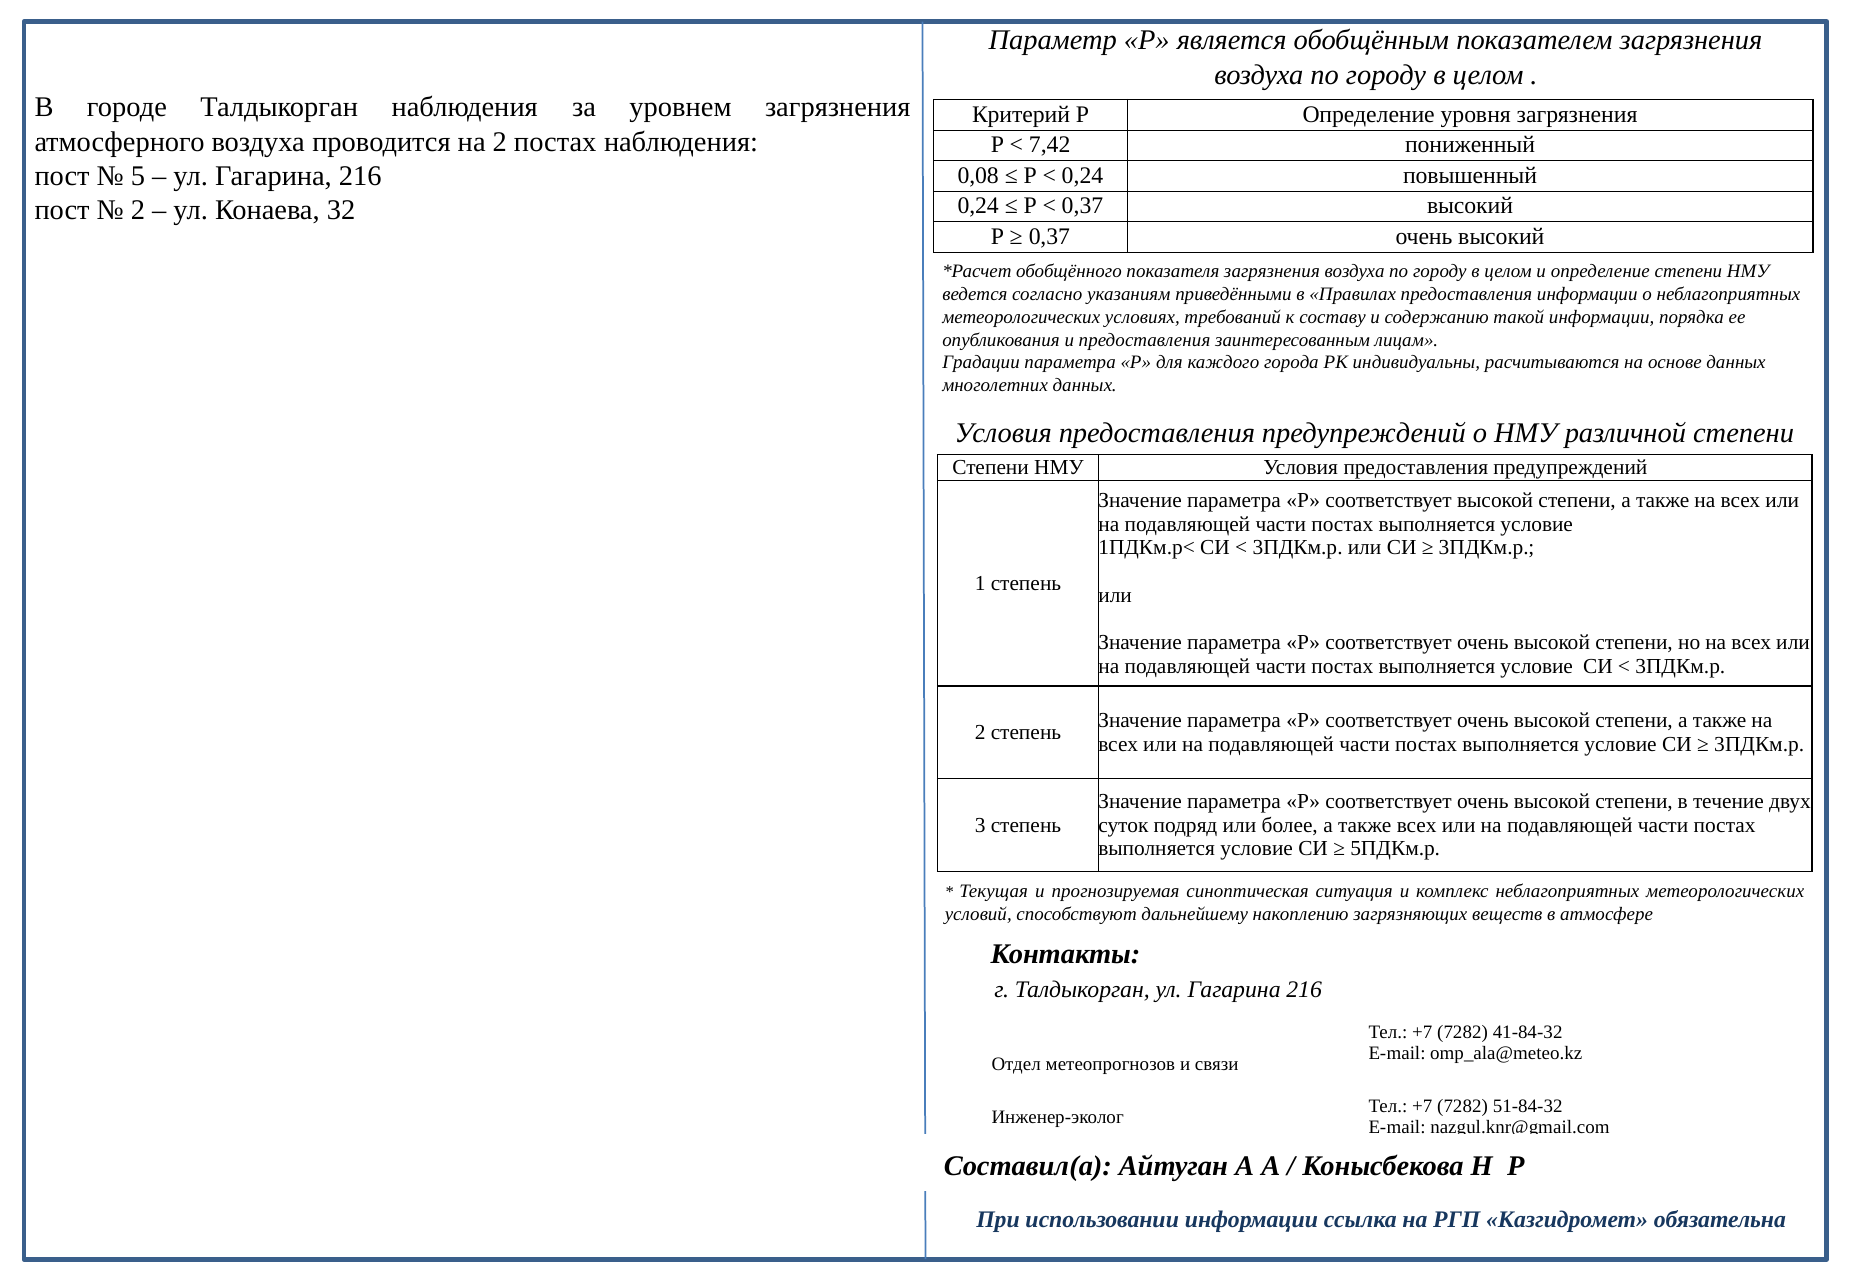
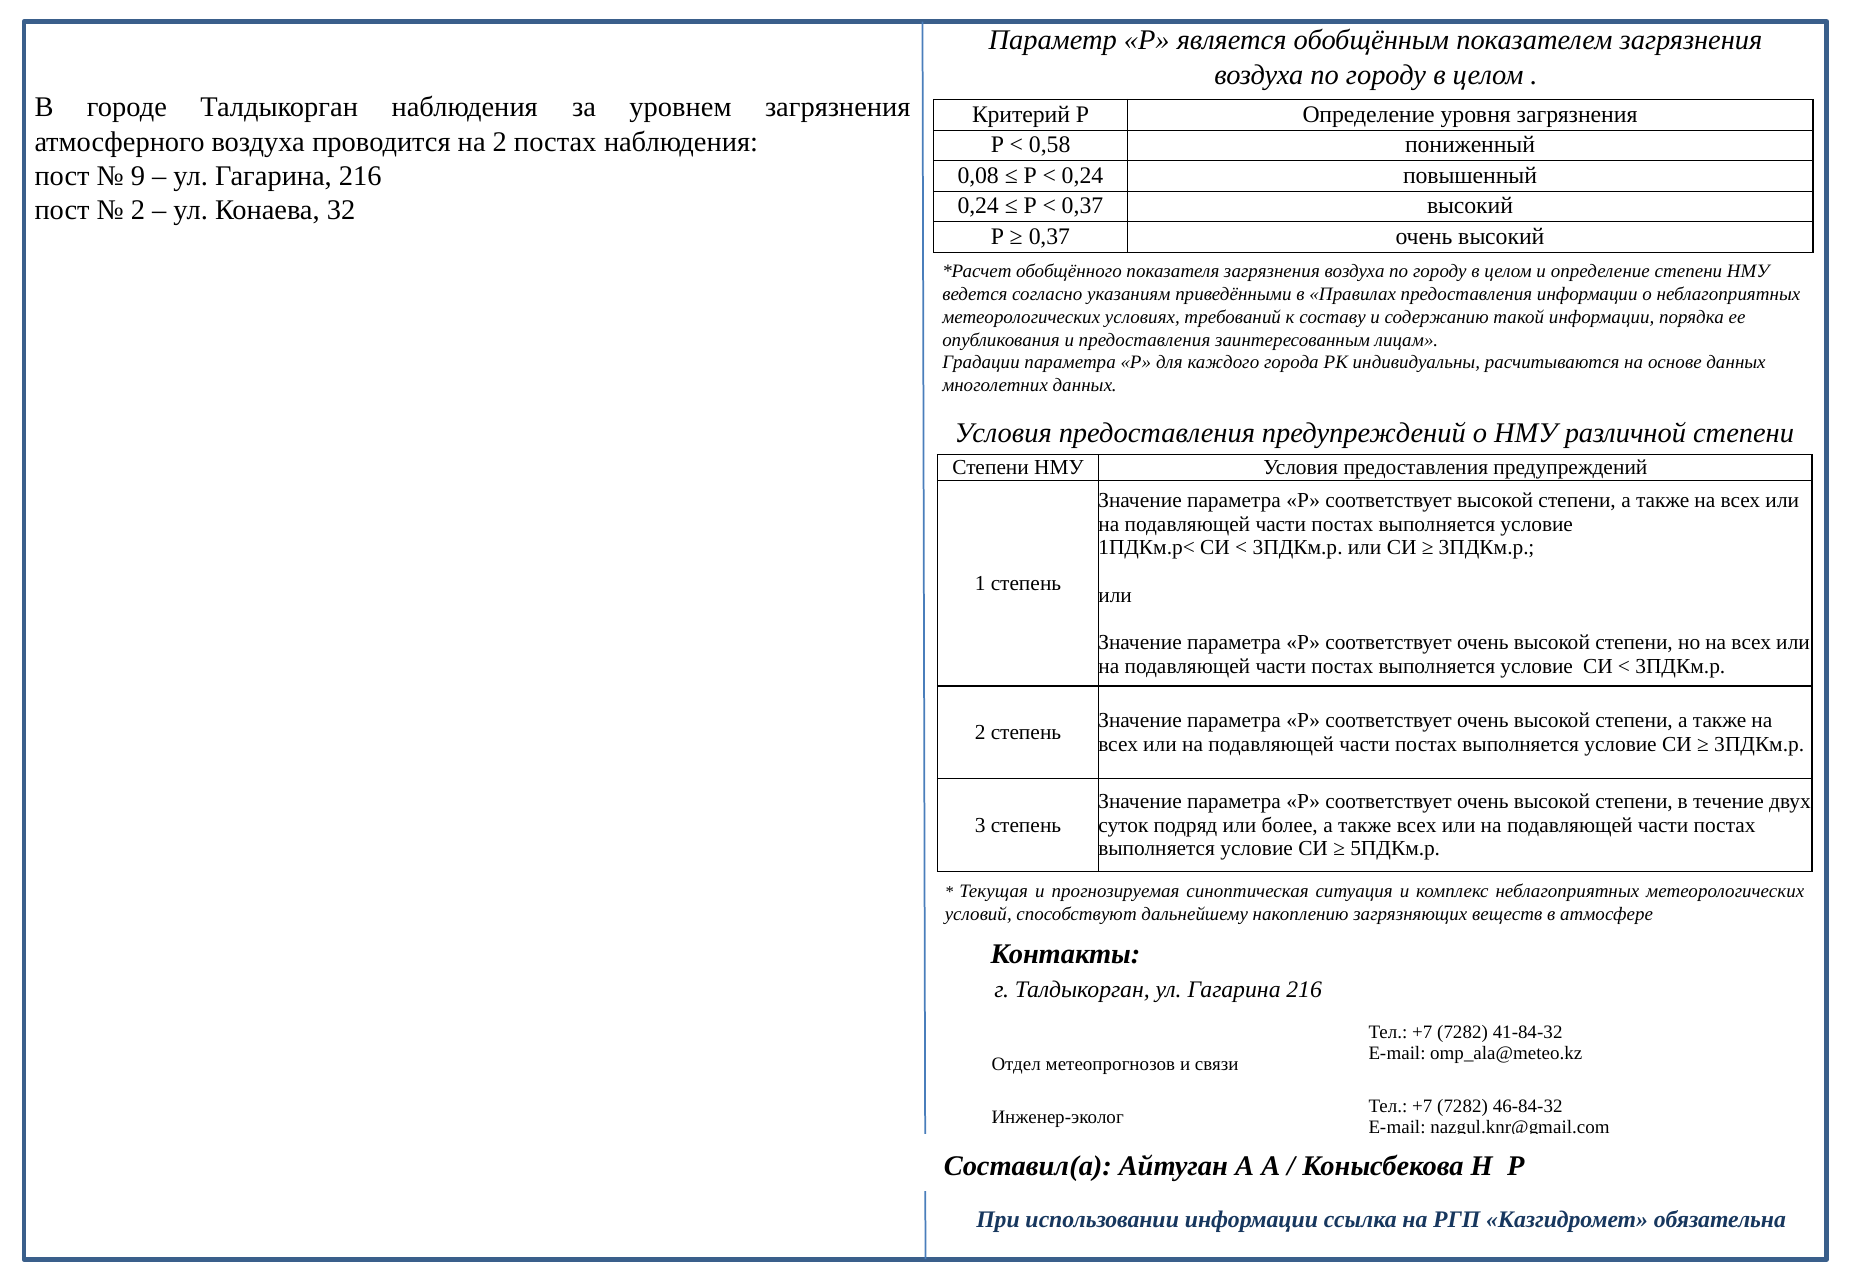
7,42: 7,42 -> 0,58
5: 5 -> 9
51-84-32: 51-84-32 -> 46-84-32
